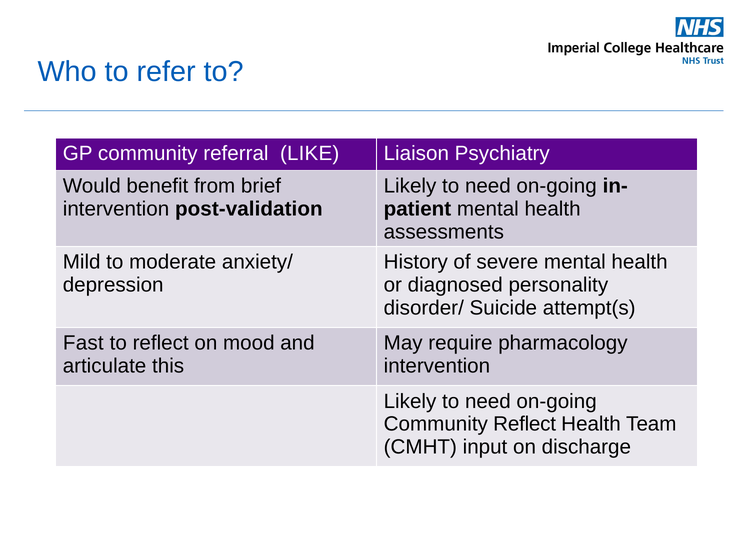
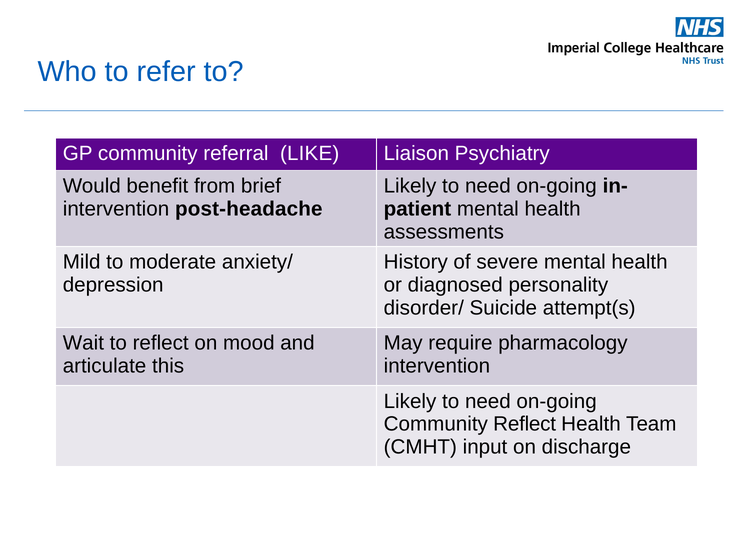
post-validation: post-validation -> post-headache
Fast: Fast -> Wait
